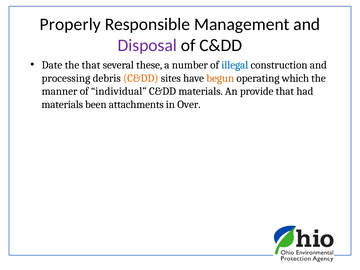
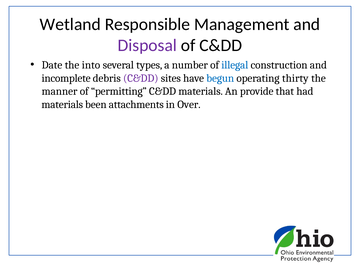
Properly: Properly -> Wetland
the that: that -> into
these: these -> types
processing: processing -> incomplete
C&DD at (141, 78) colour: orange -> purple
begun colour: orange -> blue
which: which -> thirty
individual: individual -> permitting
